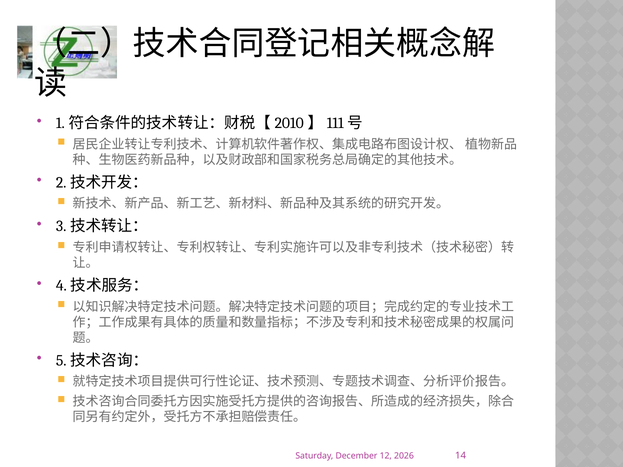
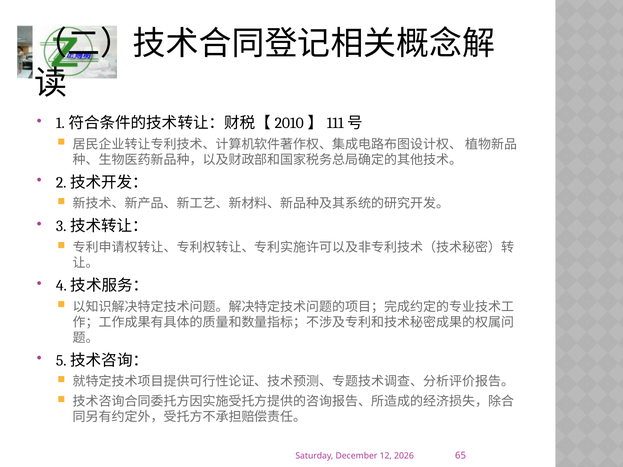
14: 14 -> 65
